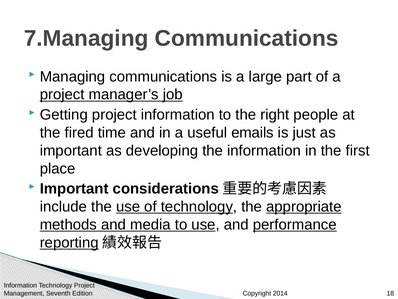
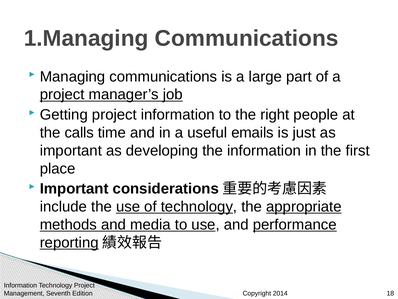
7.Managing: 7.Managing -> 1.Managing
fired: fired -> calls
